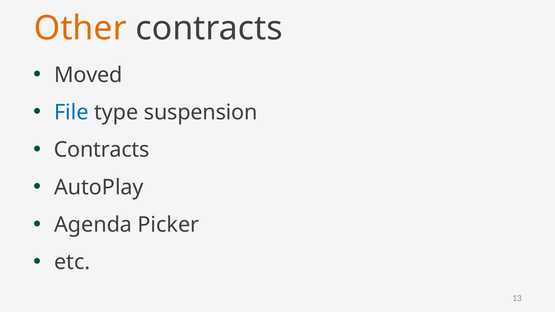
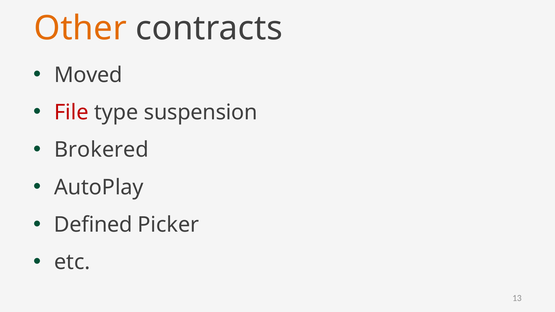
File colour: blue -> red
Contracts at (102, 150): Contracts -> Brokered
Agenda: Agenda -> Defined
